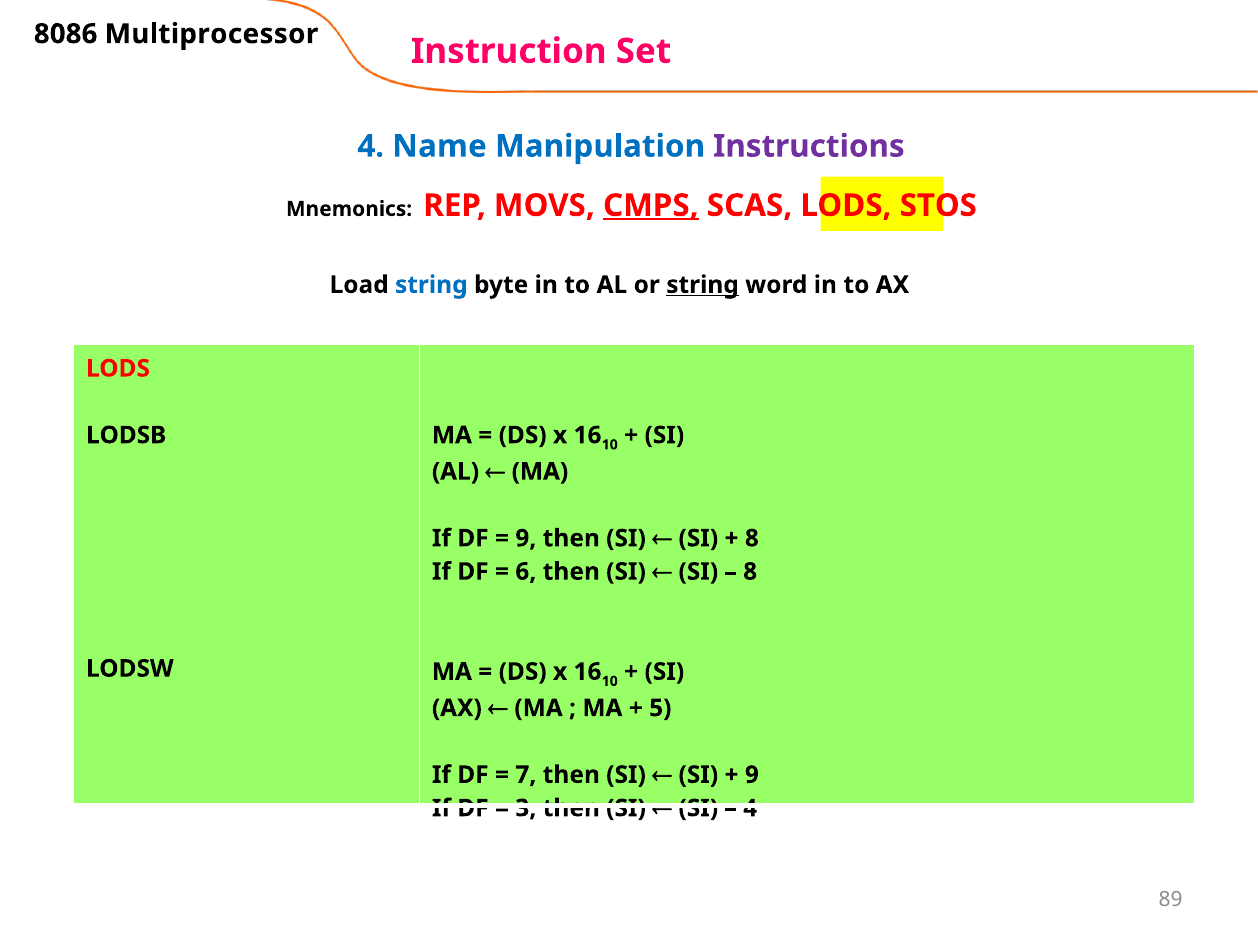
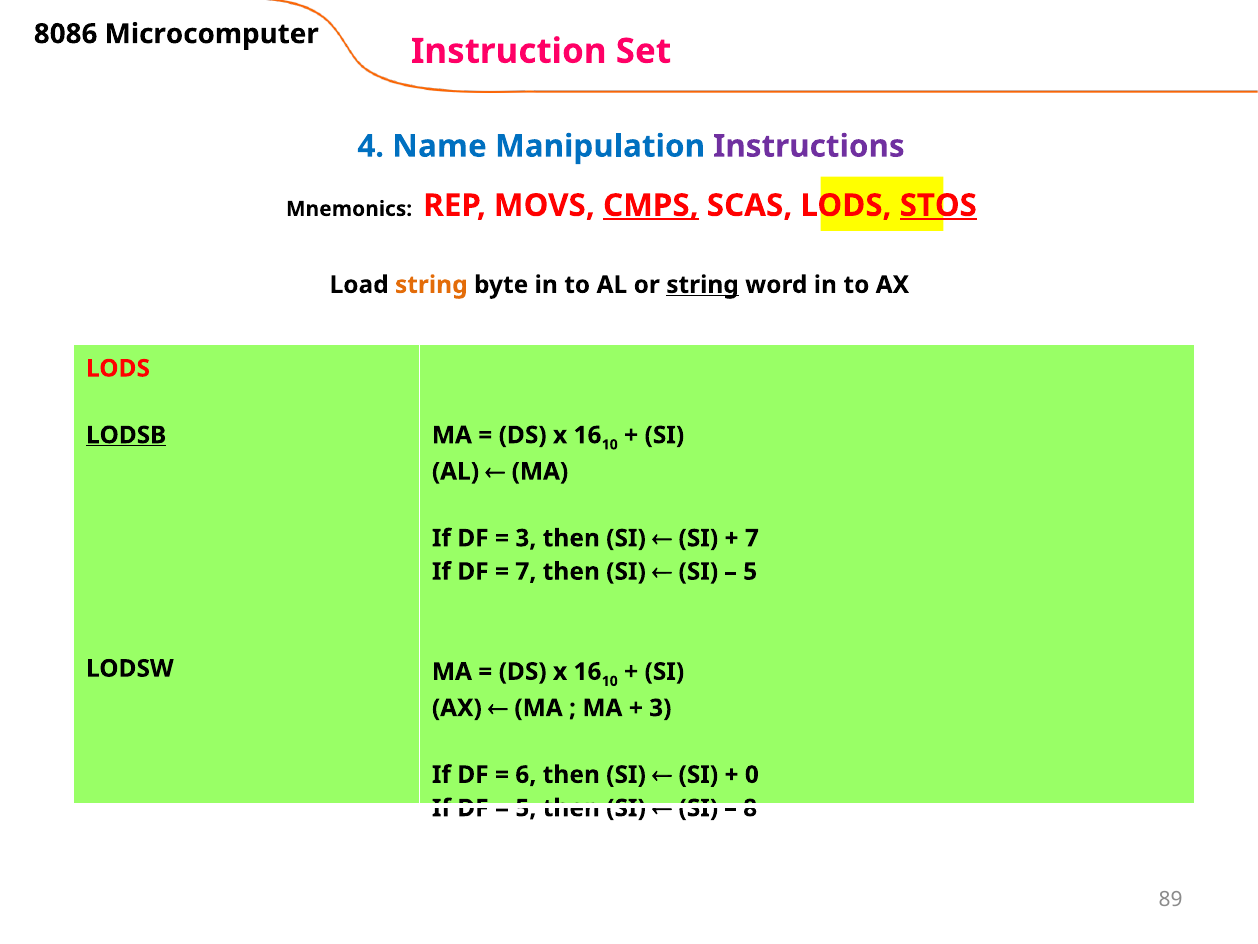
Multiprocessor: Multiprocessor -> Microcomputer
STOS underline: none -> present
string at (431, 285) colour: blue -> orange
LODSB underline: none -> present
9 at (526, 538): 9 -> 3
8 at (752, 538): 8 -> 7
6 at (526, 571): 6 -> 7
8 at (750, 571): 8 -> 5
5 at (660, 708): 5 -> 3
7: 7 -> 6
9 at (752, 774): 9 -> 0
3 at (526, 808): 3 -> 5
4 at (750, 808): 4 -> 8
